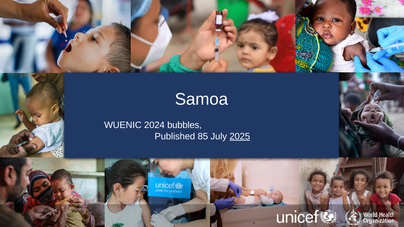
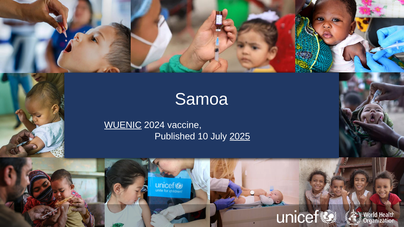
WUENIC underline: none -> present
bubbles: bubbles -> vaccine
85: 85 -> 10
